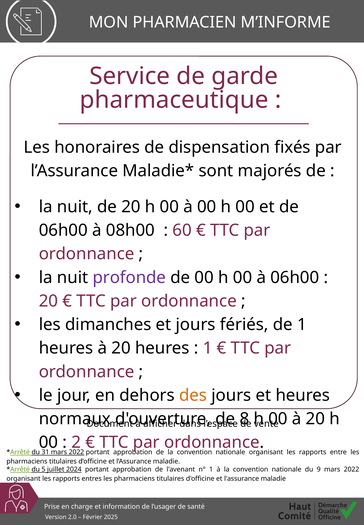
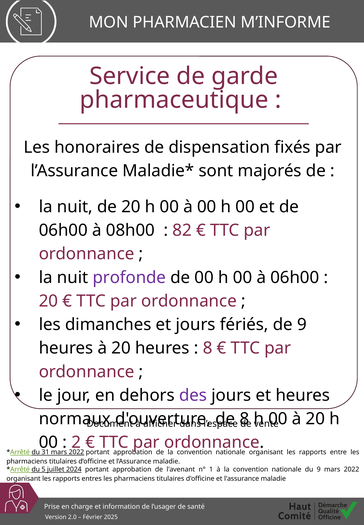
60: 60 -> 82
de 1: 1 -> 9
1 at (208, 349): 1 -> 8
des colour: orange -> purple
